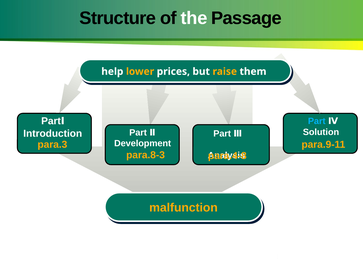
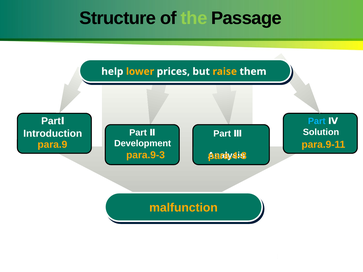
the colour: white -> light green
para.3: para.3 -> para.9
para.8-3: para.8-3 -> para.9-3
